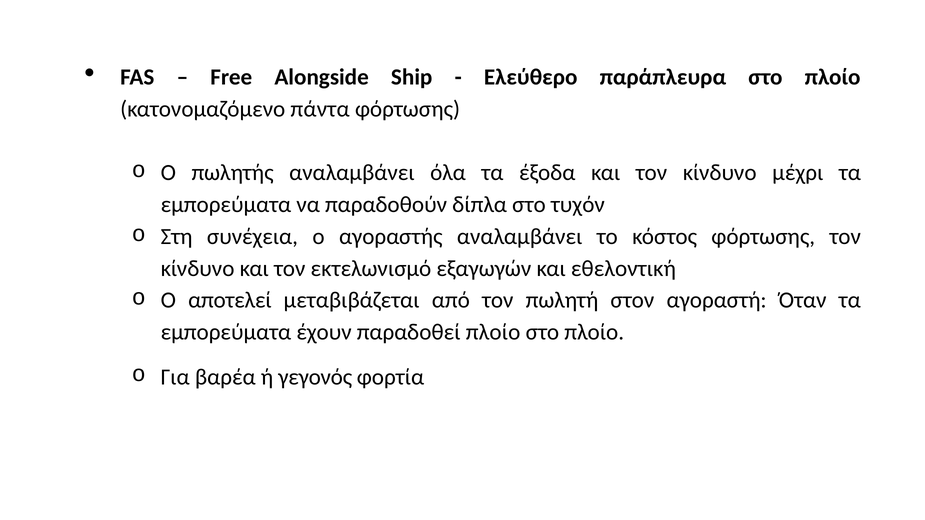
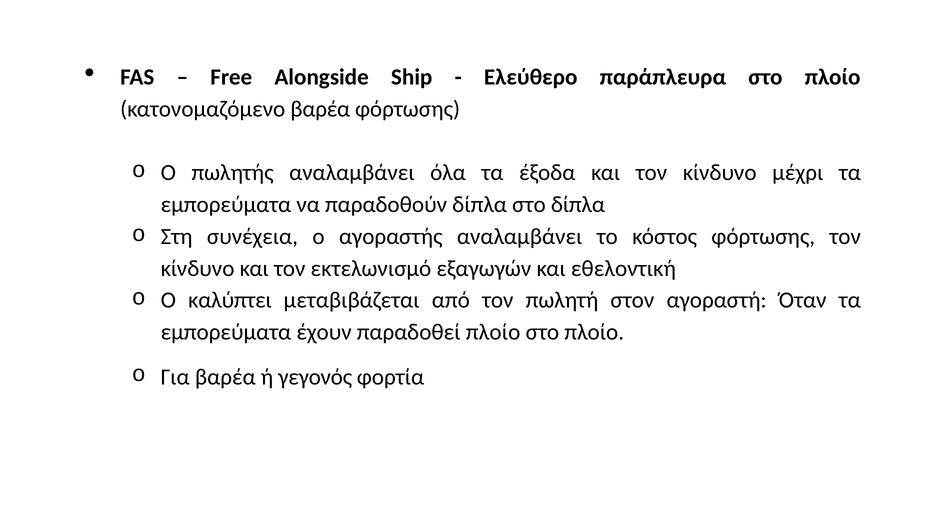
κατονομαζόμενο πάντα: πάντα -> βαρέα
στο τυχόν: τυχόν -> δίπλα
αποτελεί: αποτελεί -> καλύπτει
